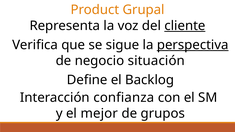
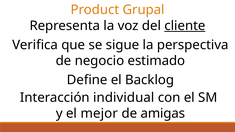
perspectiva underline: present -> none
situación: situación -> estimado
confianza: confianza -> individual
grupos: grupos -> amigas
